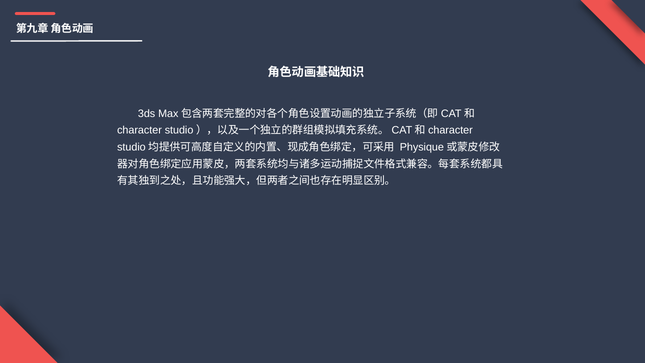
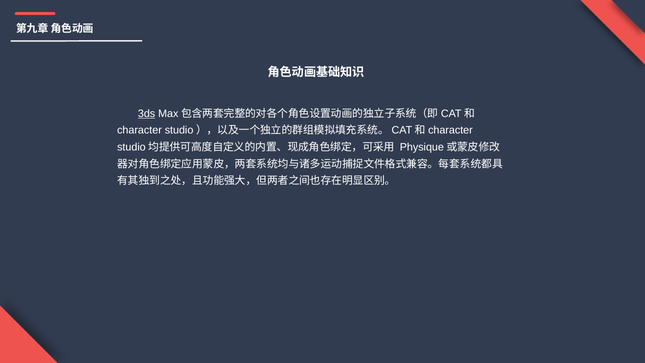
3ds underline: none -> present
